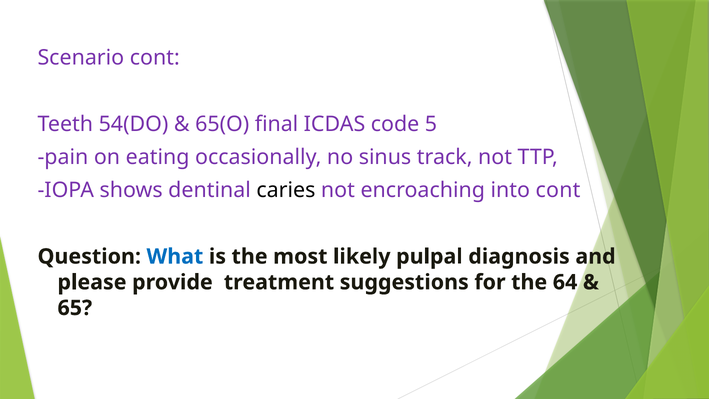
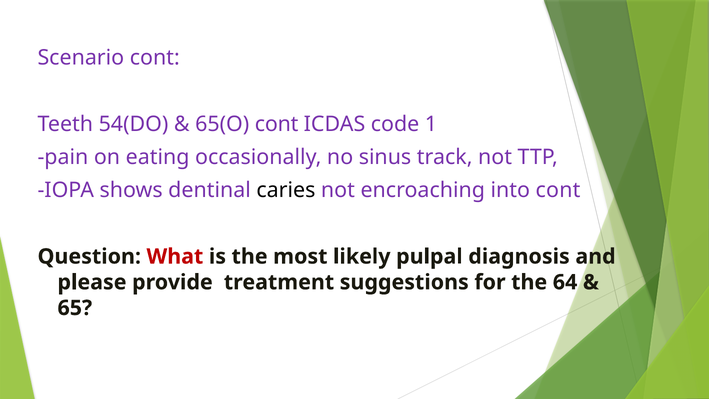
65(O final: final -> cont
5: 5 -> 1
What colour: blue -> red
